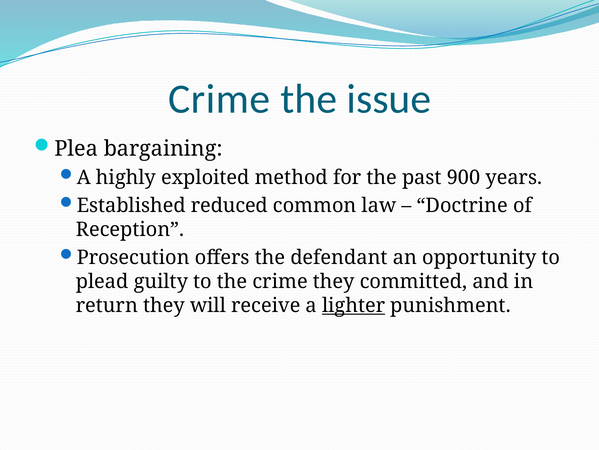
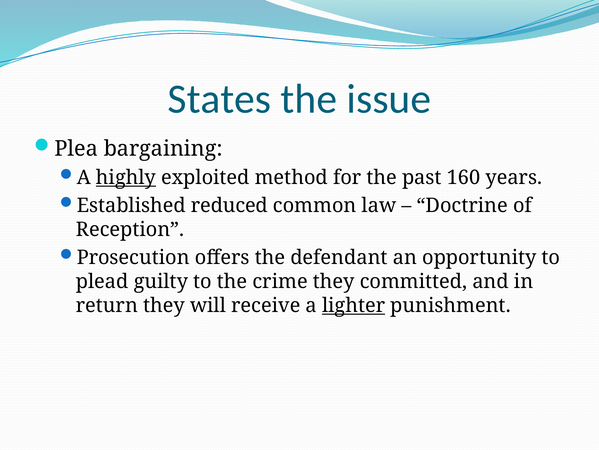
Crime at (219, 99): Crime -> States
highly underline: none -> present
900: 900 -> 160
